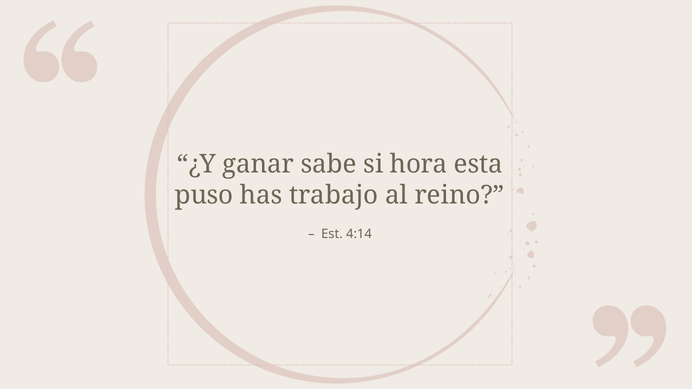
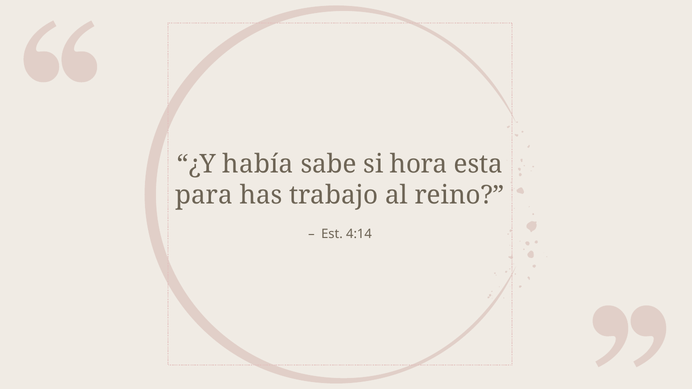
ganar: ganar -> había
puso: puso -> para
